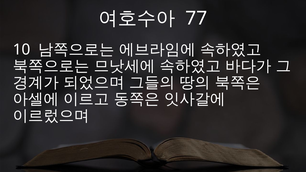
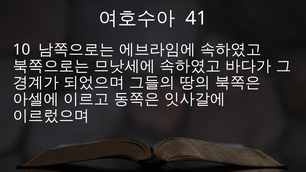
77: 77 -> 41
